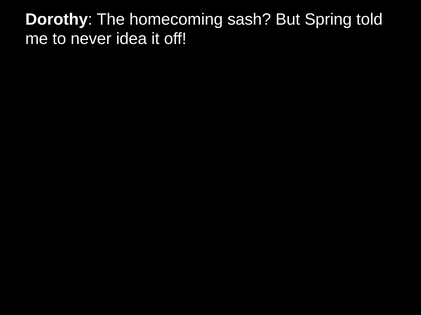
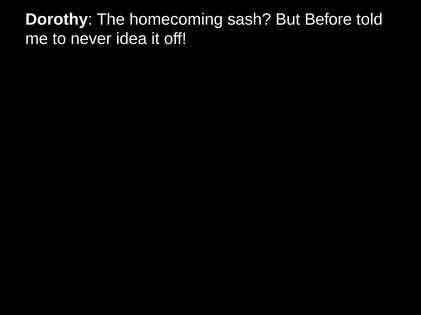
Spring: Spring -> Before
